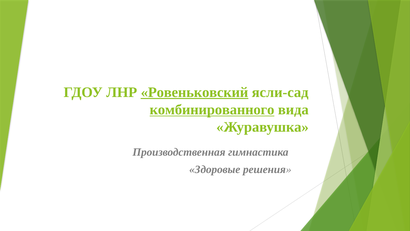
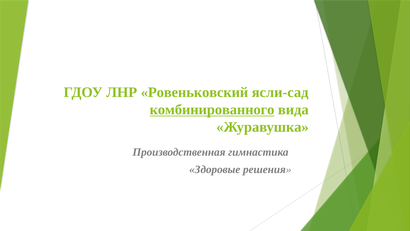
Ровеньковский underline: present -> none
